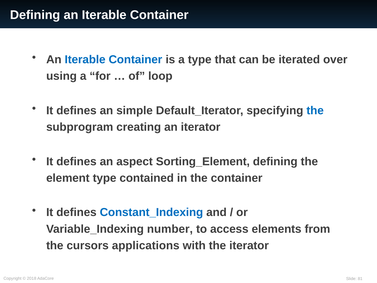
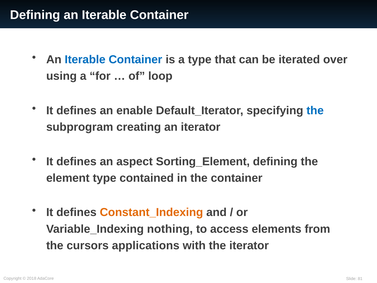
simple: simple -> enable
Constant_Indexing colour: blue -> orange
number: number -> nothing
